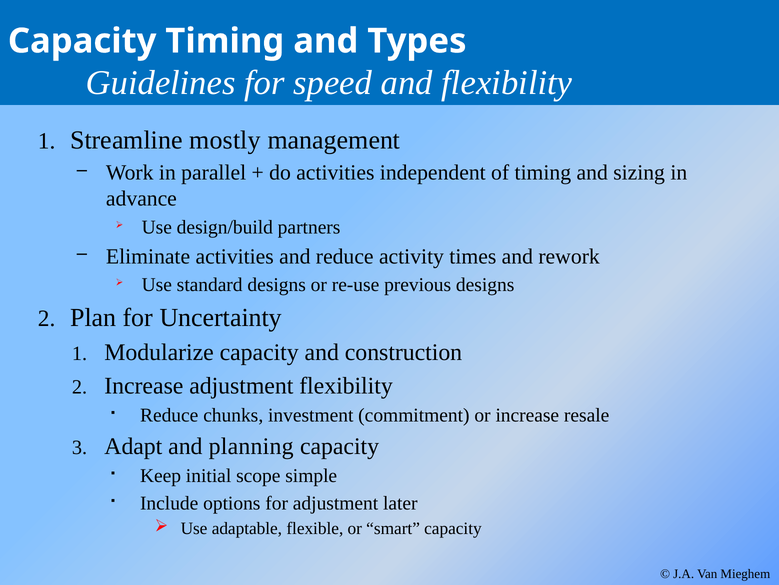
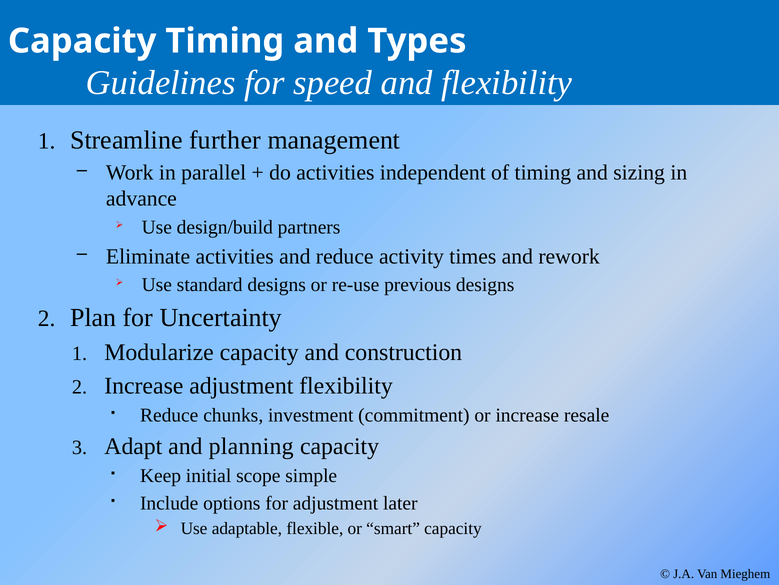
mostly: mostly -> further
